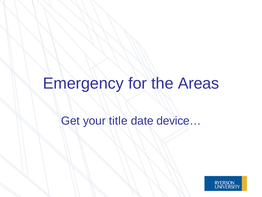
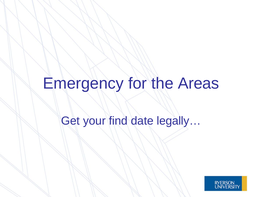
title: title -> find
device…: device… -> legally…
